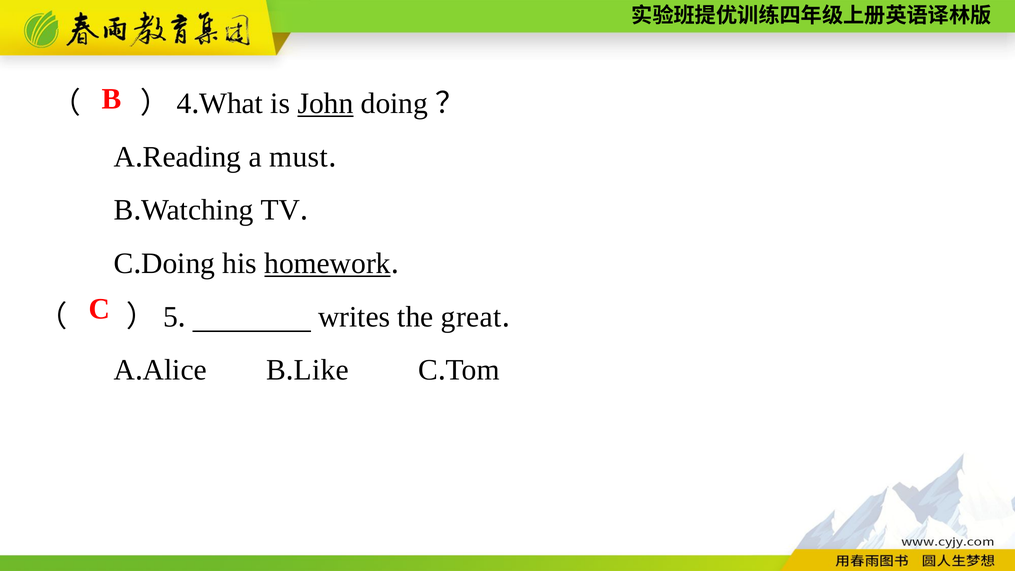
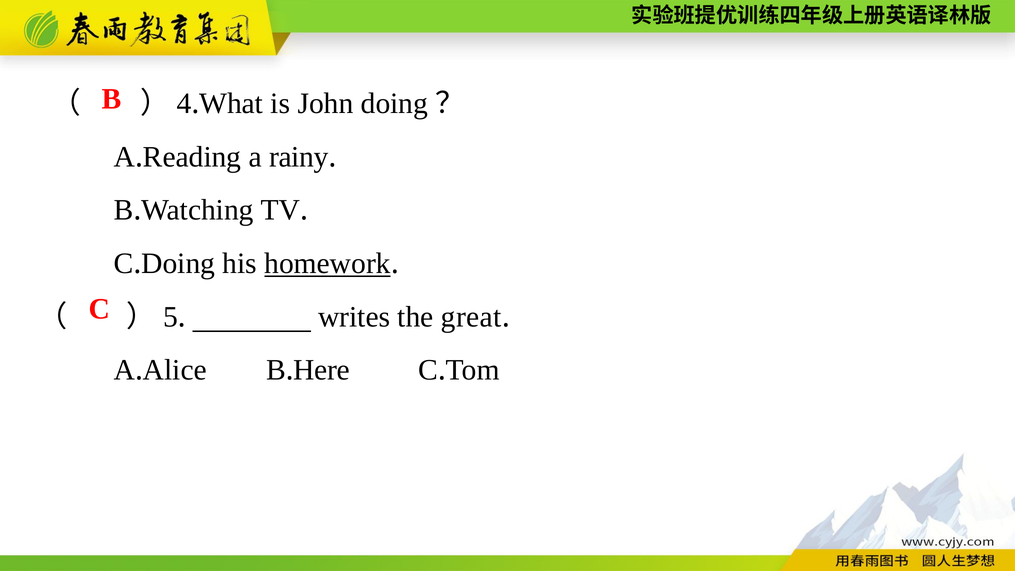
John underline: present -> none
must: must -> rainy
Like: Like -> Here
